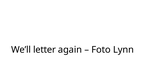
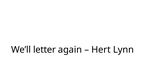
Foto: Foto -> Hert
